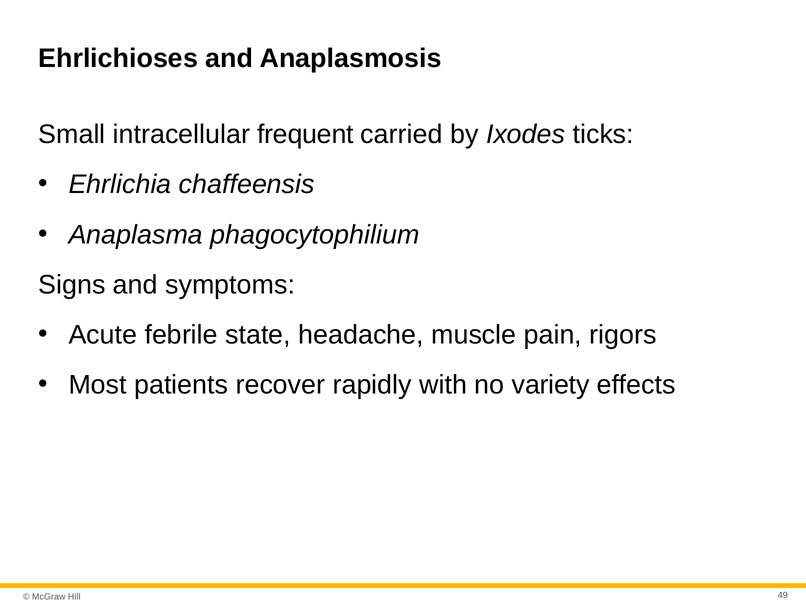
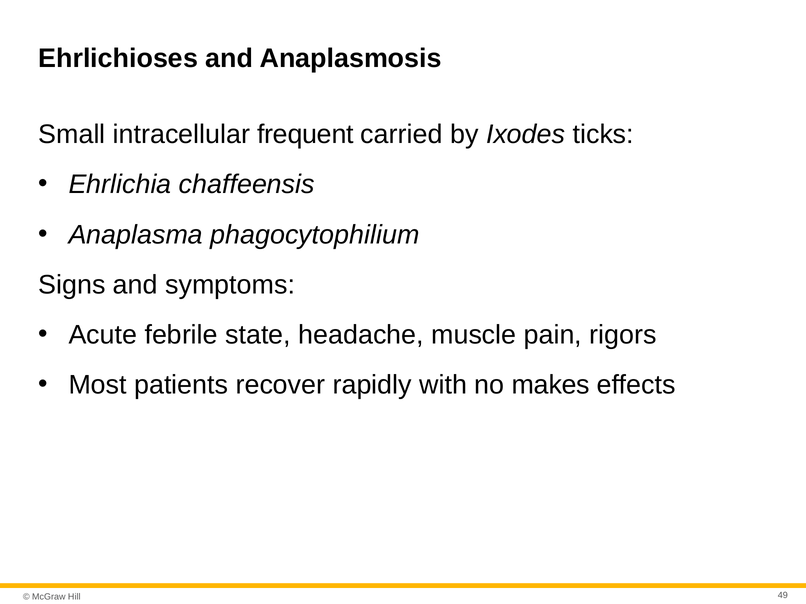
variety: variety -> makes
